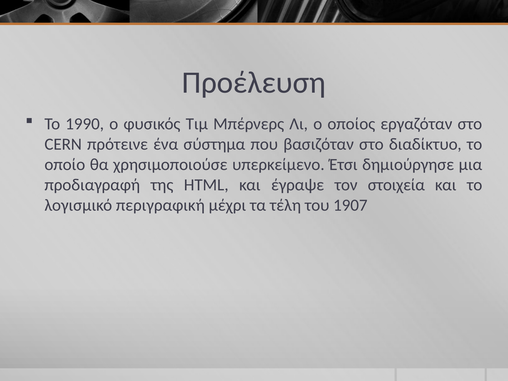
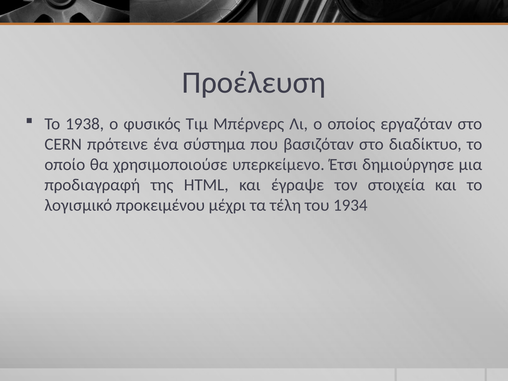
1990: 1990 -> 1938
περιγραφική: περιγραφική -> προκειμένου
1907: 1907 -> 1934
